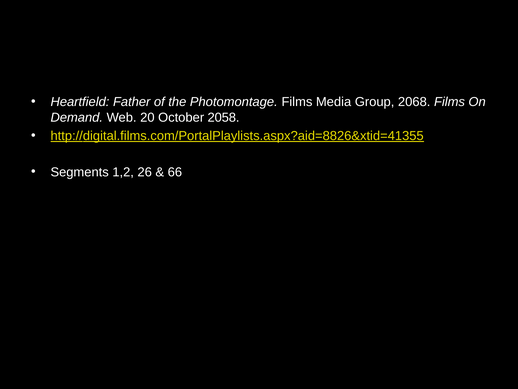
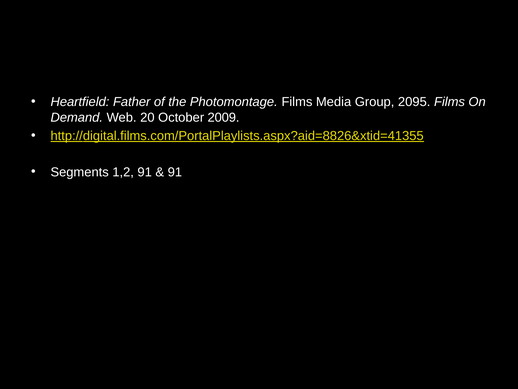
2068: 2068 -> 2095
2058: 2058 -> 2009
1,2 26: 26 -> 91
66 at (175, 172): 66 -> 91
